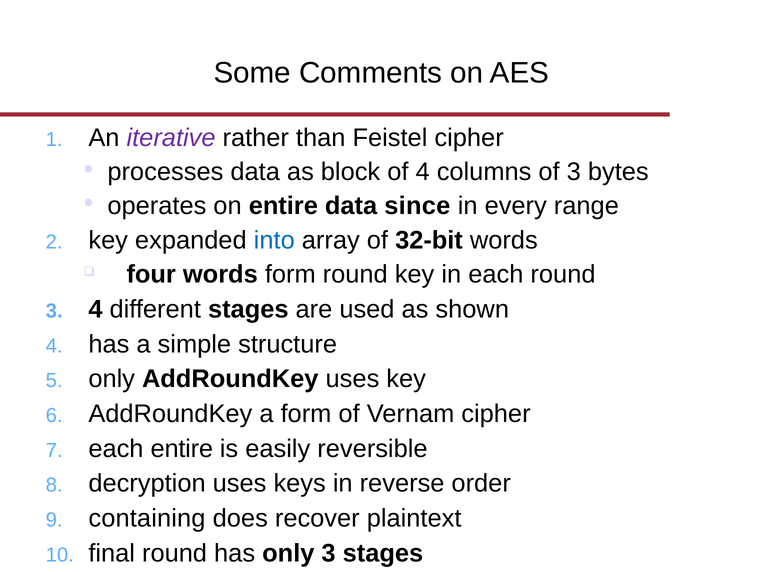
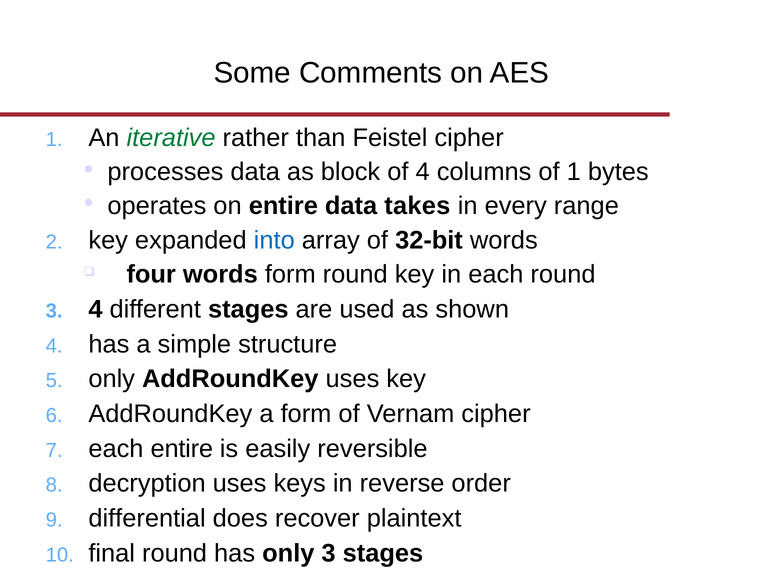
iterative colour: purple -> green
of 3: 3 -> 1
since: since -> takes
containing: containing -> differential
